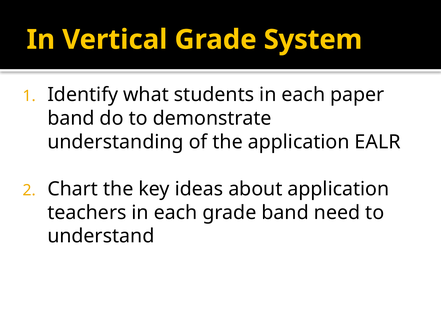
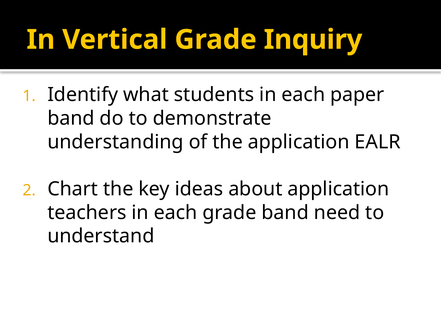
System: System -> Inquiry
